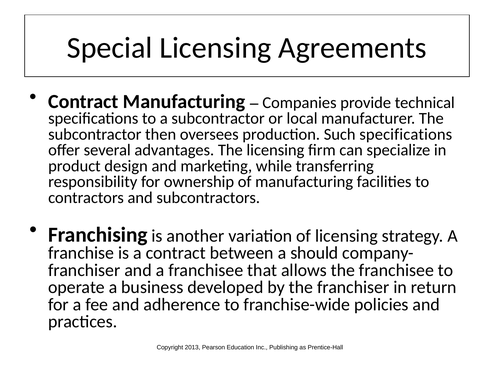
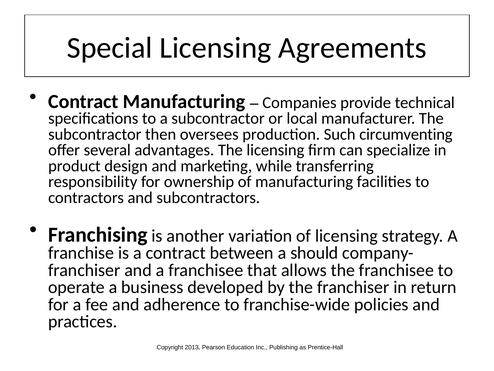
Such specifications: specifications -> circumventing
